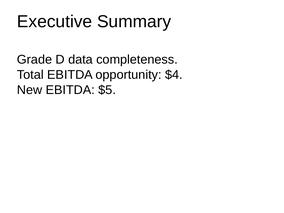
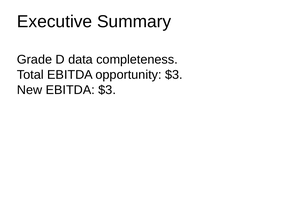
opportunity $4: $4 -> $3
EBITDA $5: $5 -> $3
